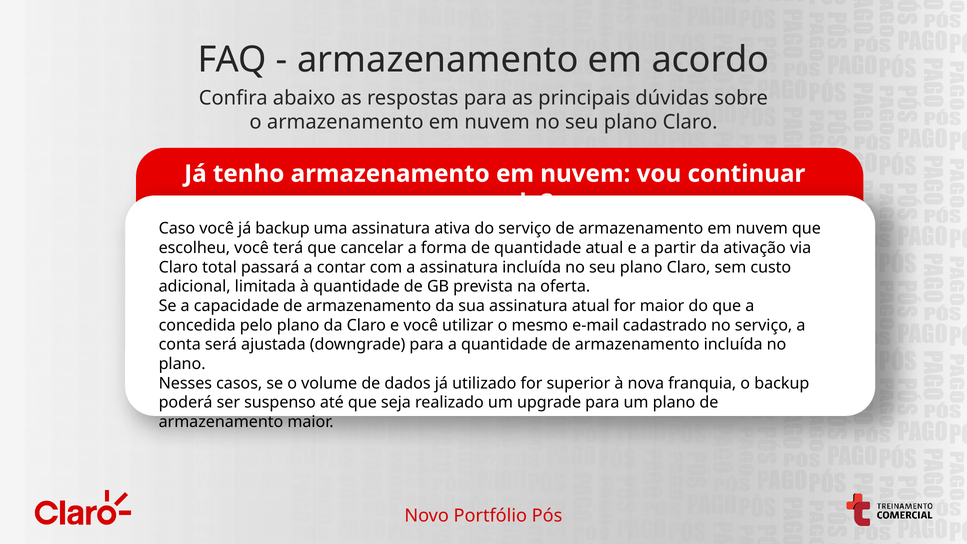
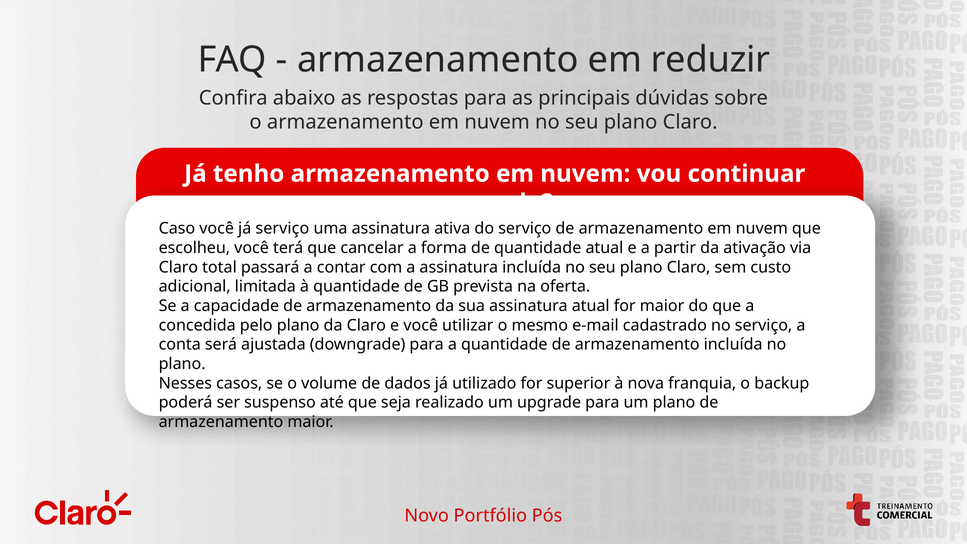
acordo: acordo -> reduzir
já backup: backup -> serviço
